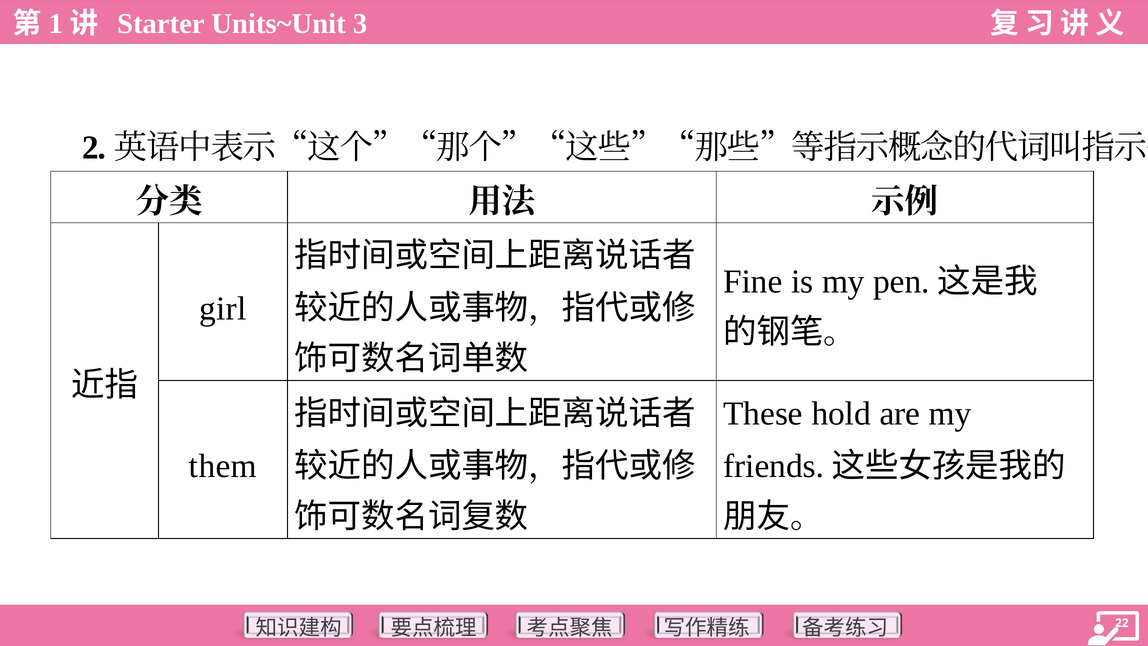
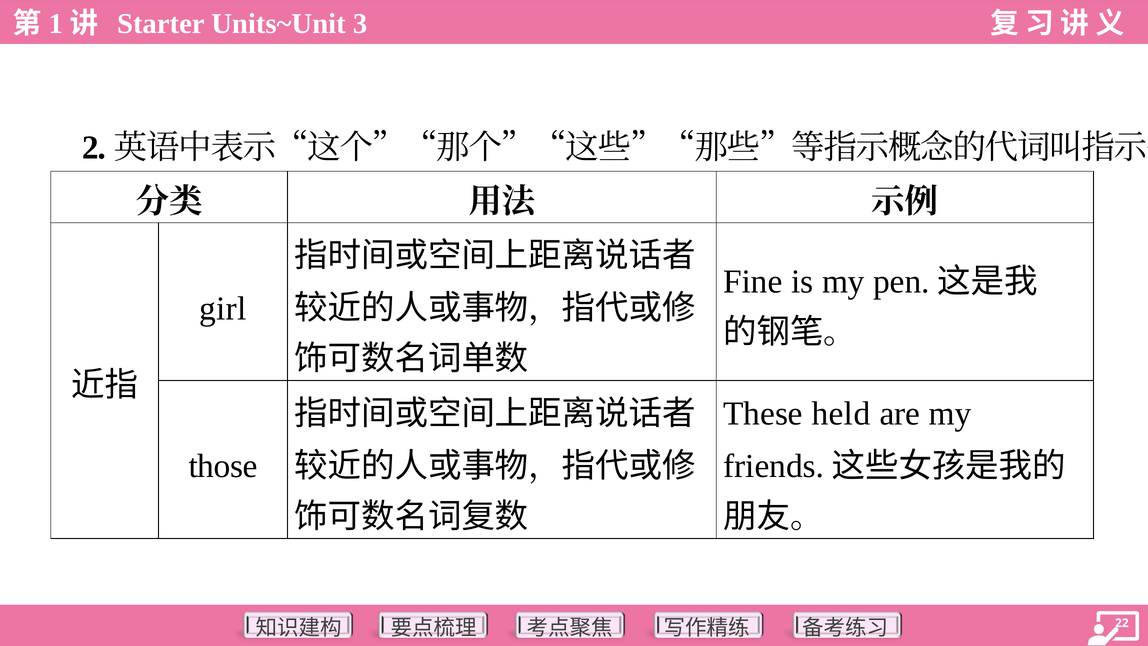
hold: hold -> held
them: them -> those
